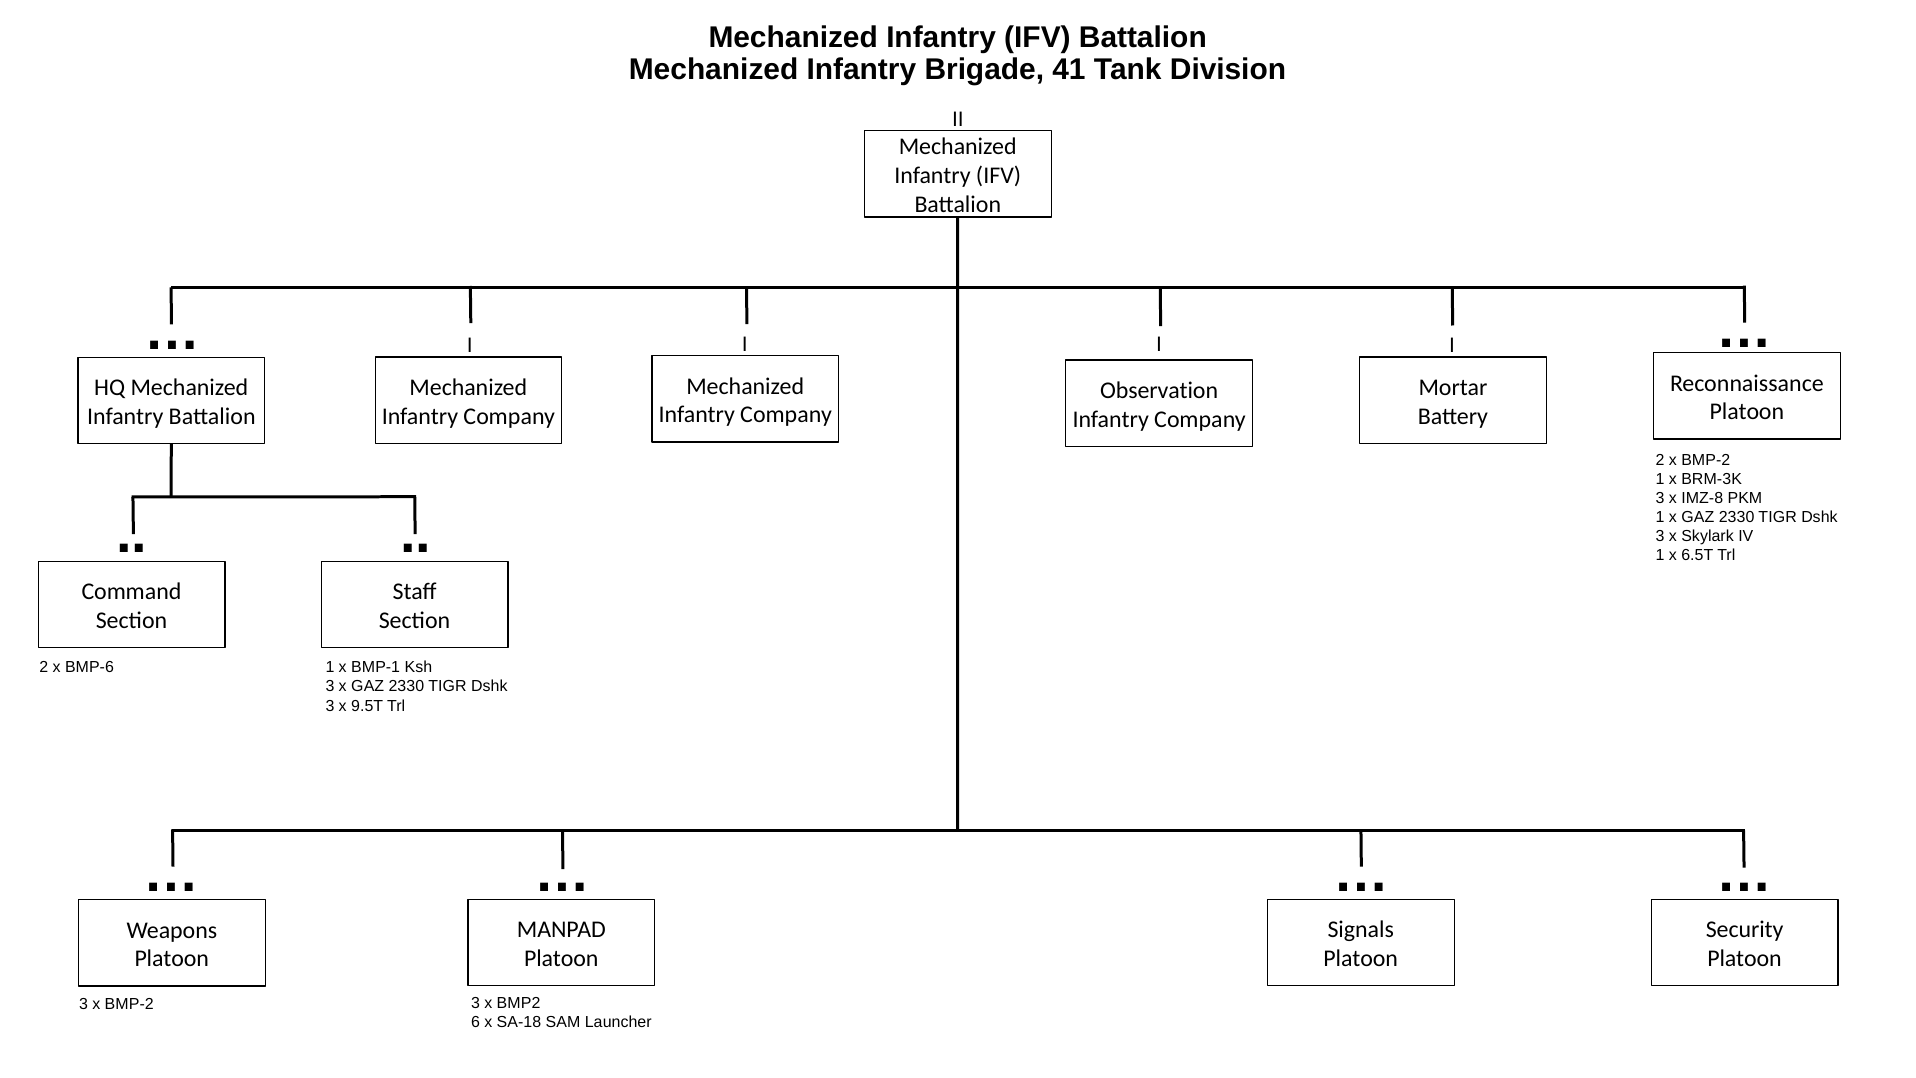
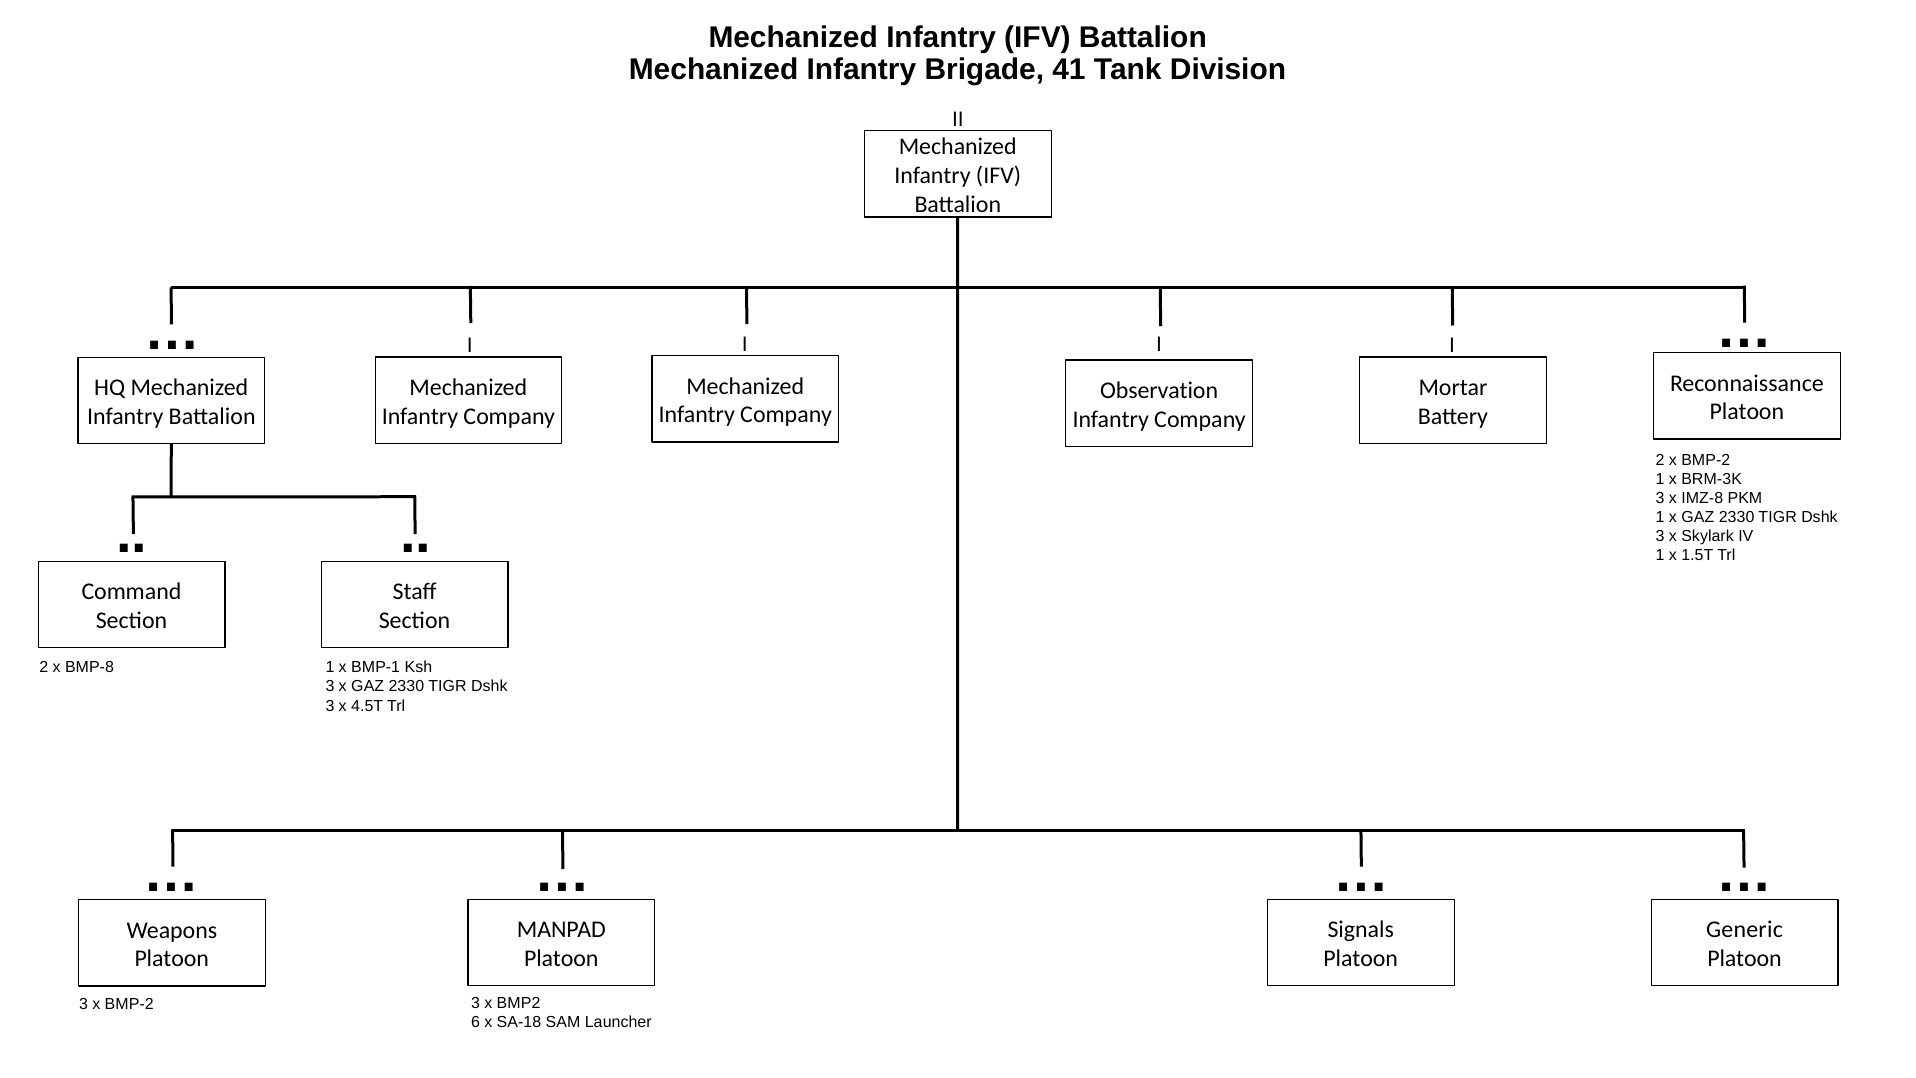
6.5T: 6.5T -> 1.5T
BMP-6: BMP-6 -> BMP-8
9.5T: 9.5T -> 4.5T
Security: Security -> Generic
